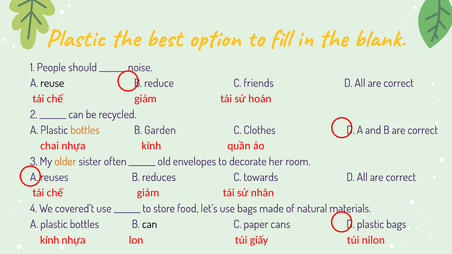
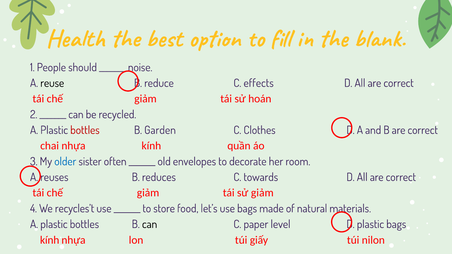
Plastic at (75, 38): Plastic -> Health
friends: friends -> effects
bottles at (85, 130) colour: orange -> red
older colour: orange -> blue
sử nhân: nhân -> giảm
covered’t: covered’t -> recycles’t
cans: cans -> level
